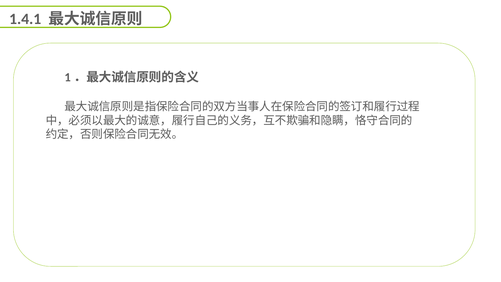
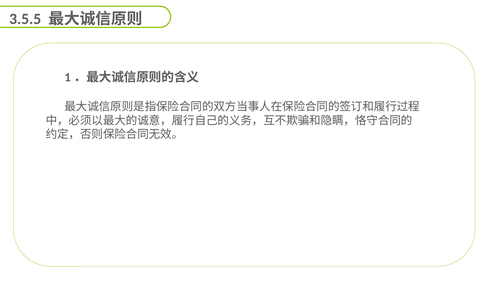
1.4.1: 1.4.1 -> 3.5.5
